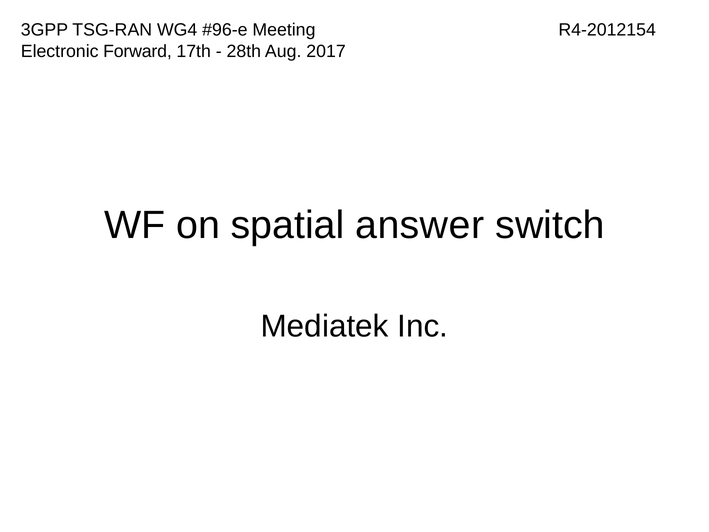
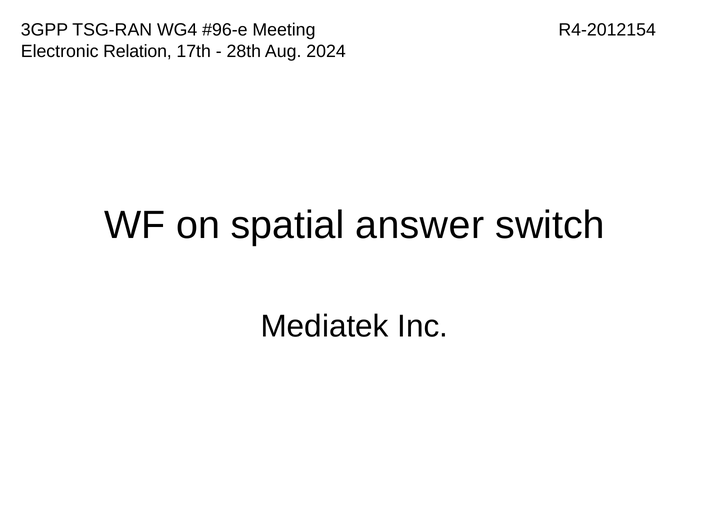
Forward: Forward -> Relation
2017: 2017 -> 2024
